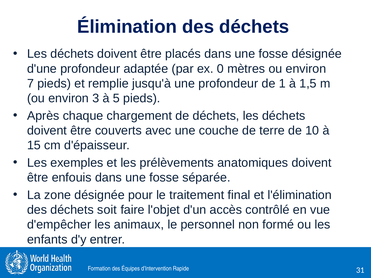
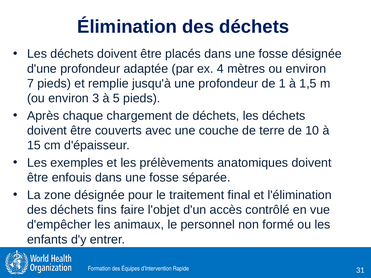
0: 0 -> 4
soit: soit -> fins
